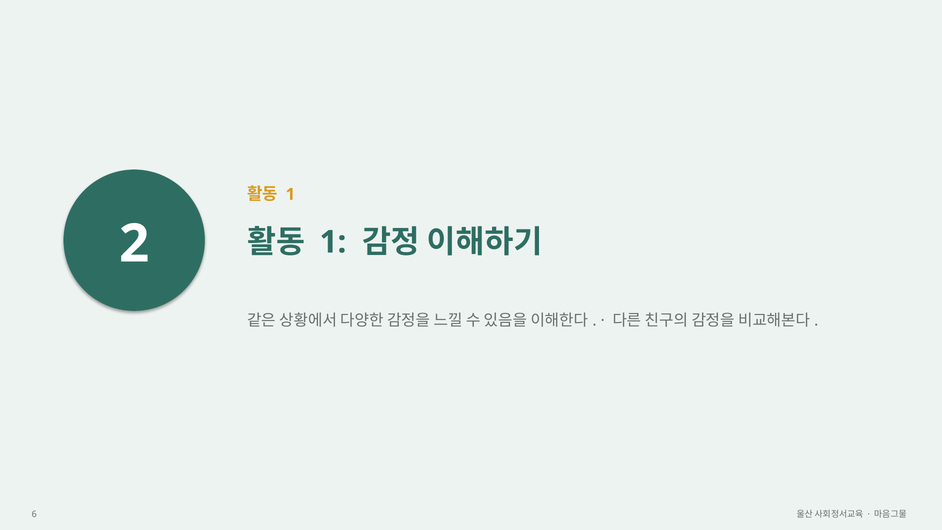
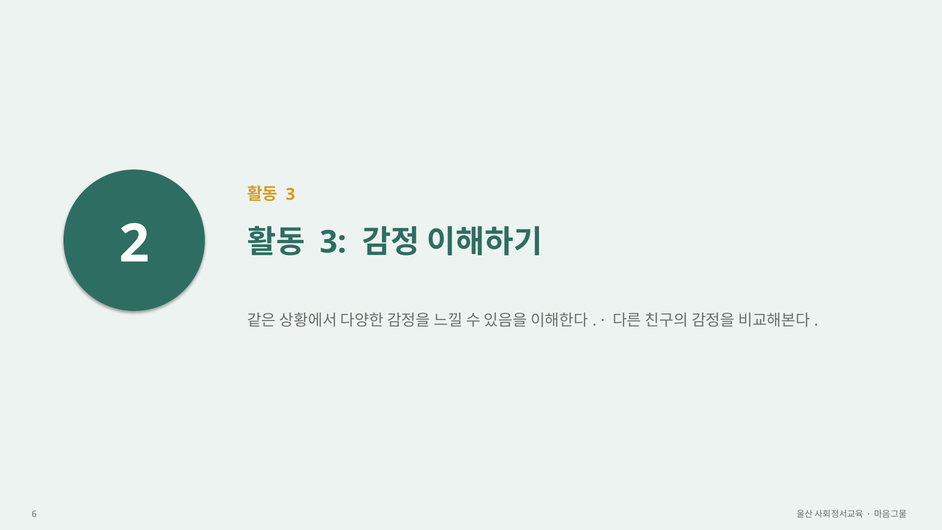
1 at (290, 194): 1 -> 3
1 at (333, 242): 1 -> 3
